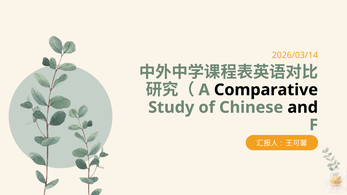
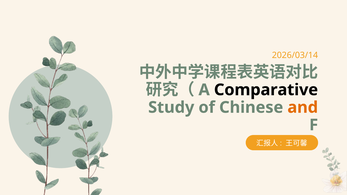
and colour: black -> orange
